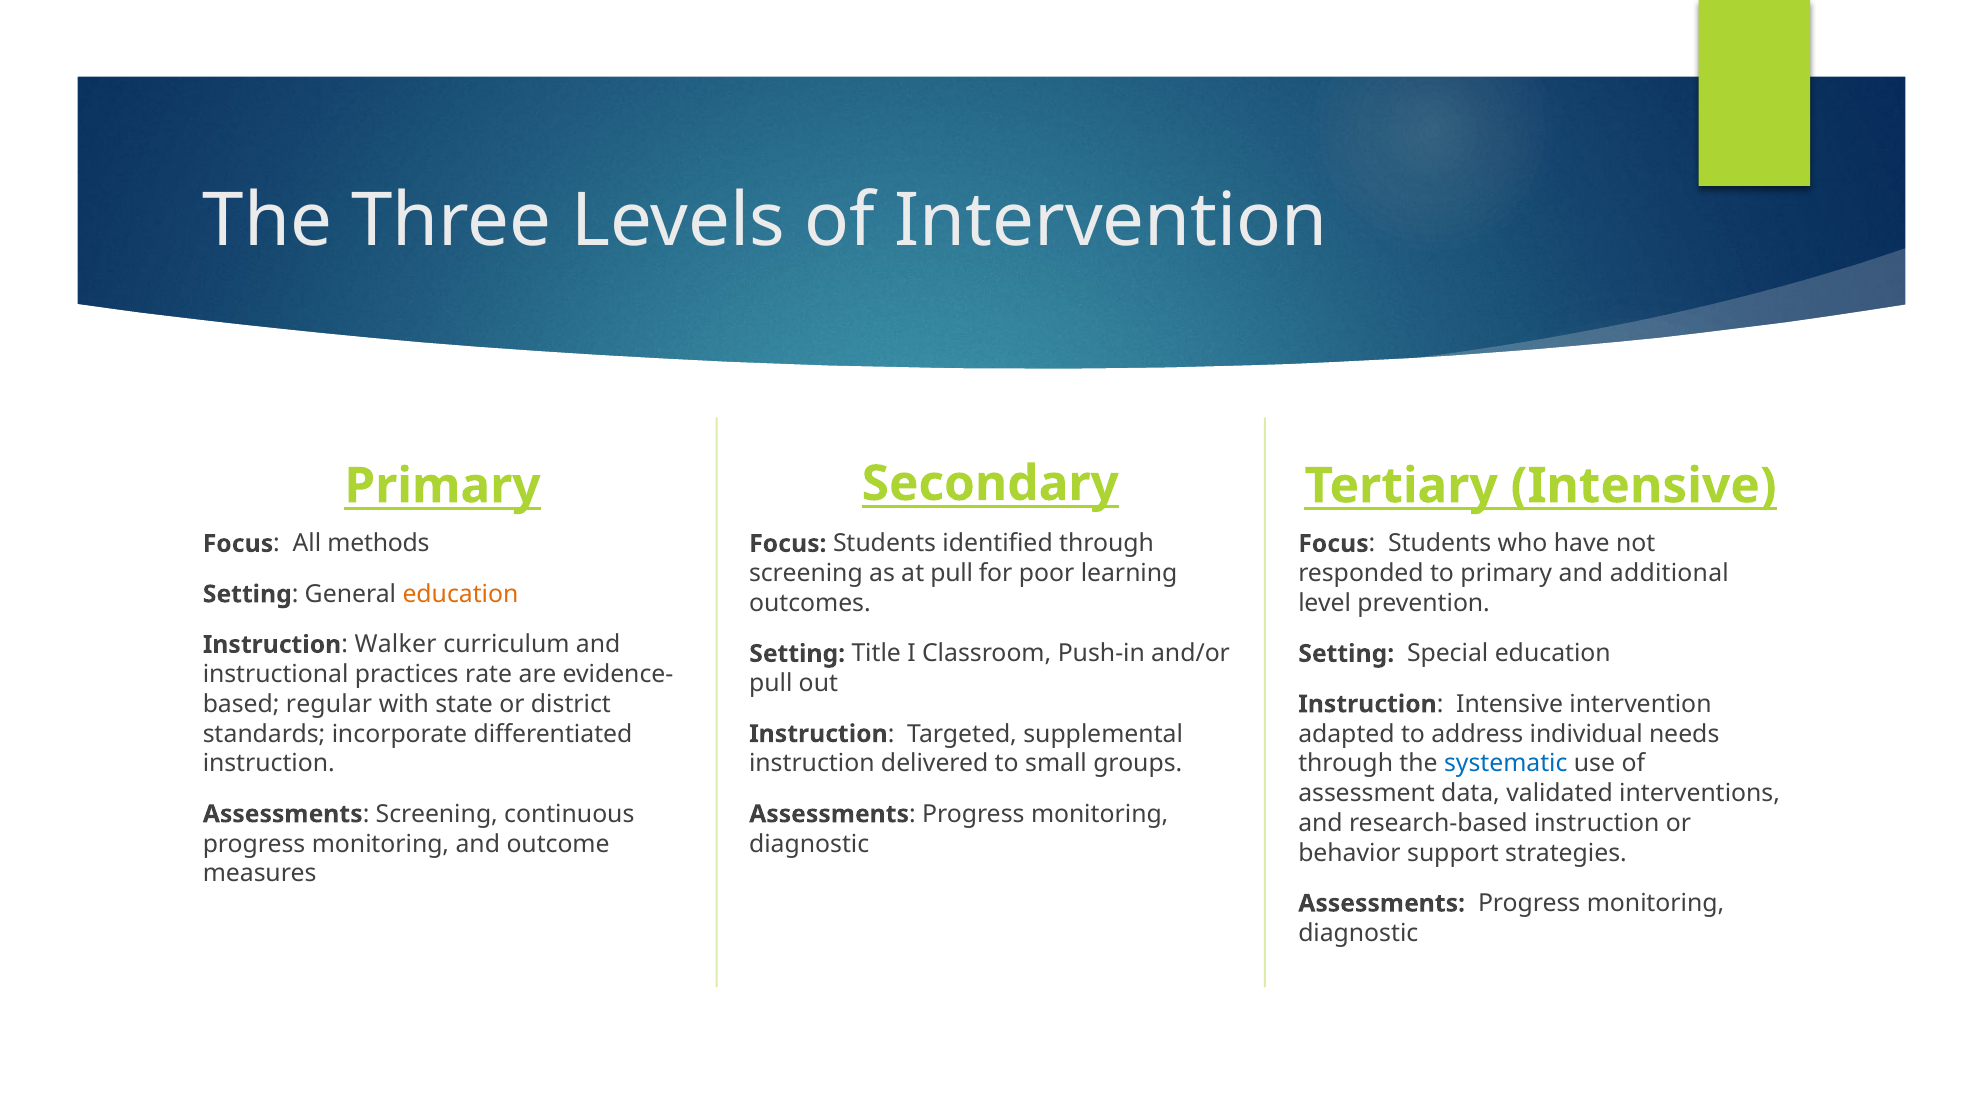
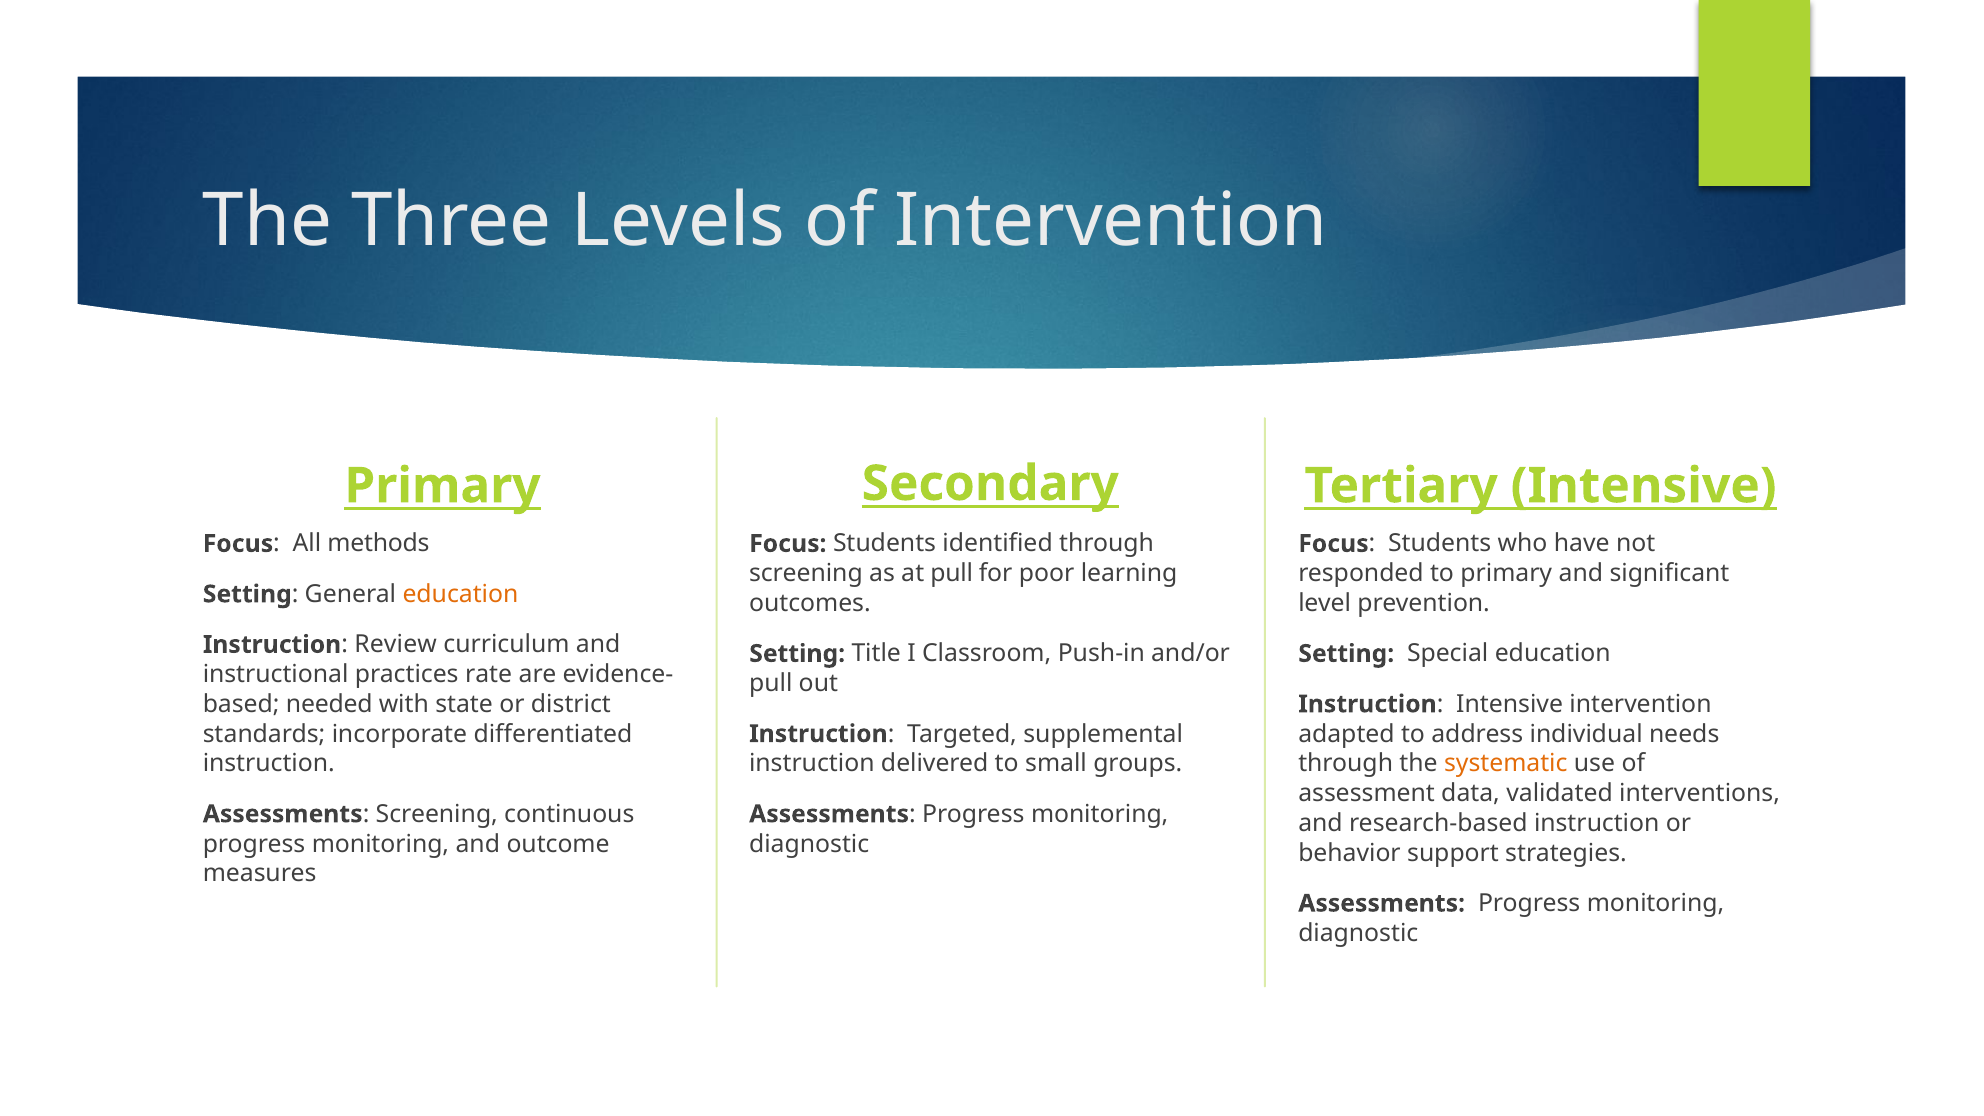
additional: additional -> significant
Walker: Walker -> Review
regular: regular -> needed
systematic colour: blue -> orange
